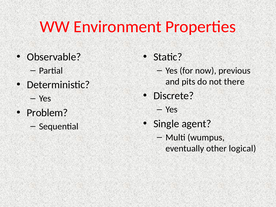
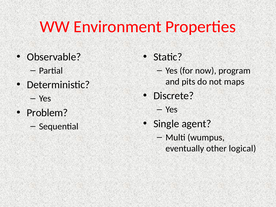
previous: previous -> program
there: there -> maps
